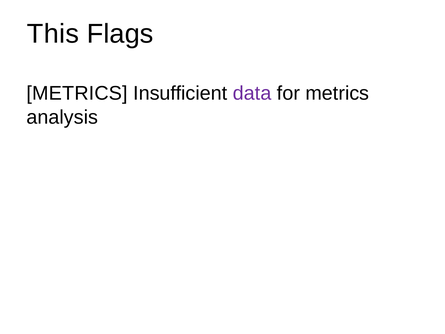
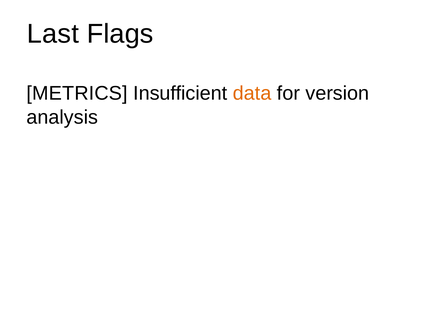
This: This -> Last
data colour: purple -> orange
for metrics: metrics -> version
